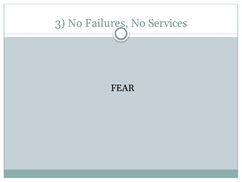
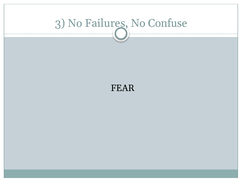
Services: Services -> Confuse
